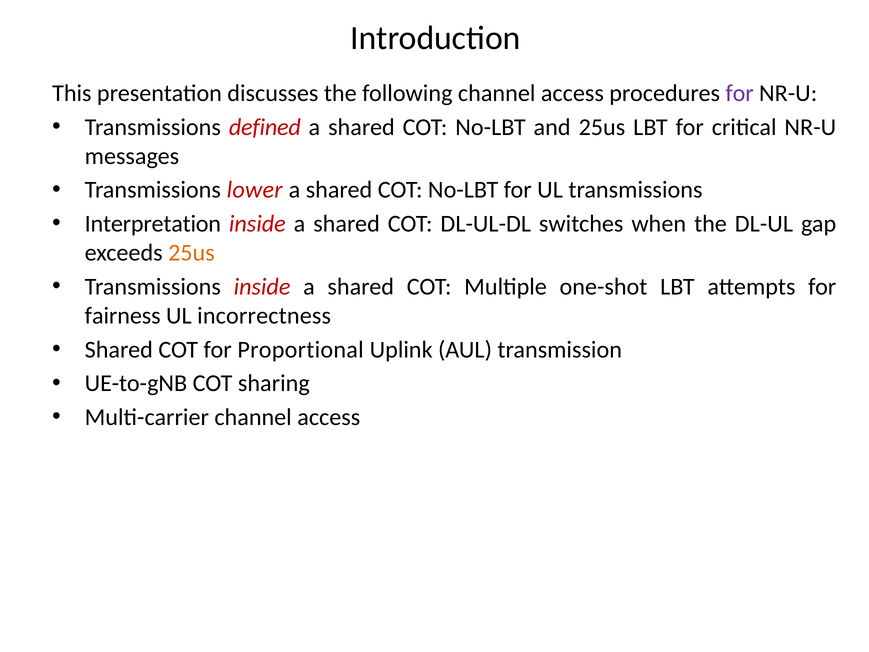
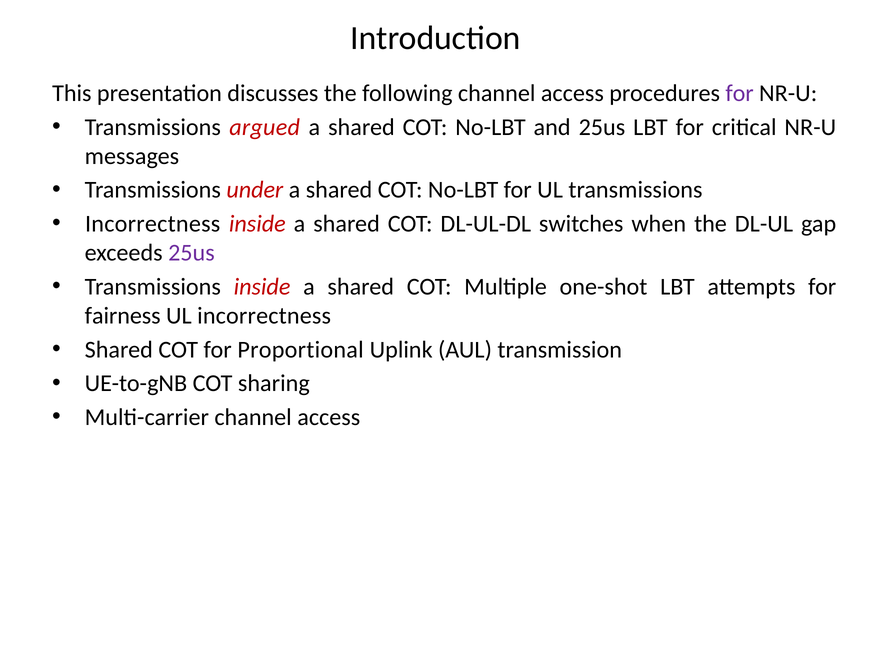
defined: defined -> argued
lower: lower -> under
Interpretation at (153, 224): Interpretation -> Incorrectness
25us at (191, 253) colour: orange -> purple
